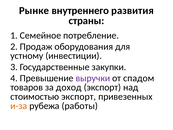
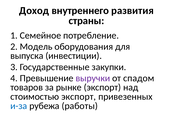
Рынке: Рынке -> Доход
Продаж: Продаж -> Модель
устному: устному -> выпуска
доход: доход -> рынке
и-за colour: orange -> blue
